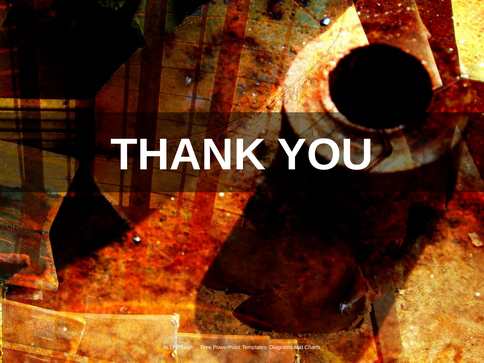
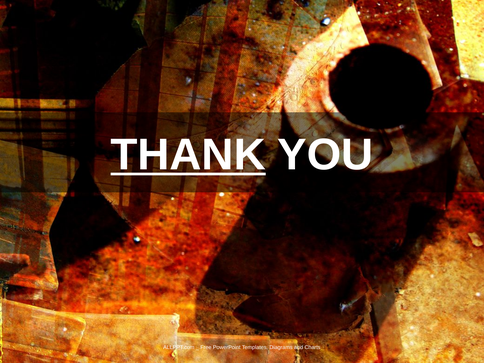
THANK underline: none -> present
